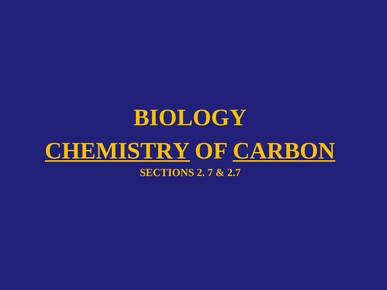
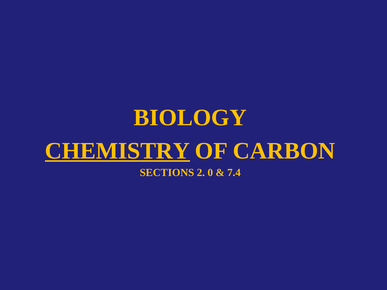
CARBON underline: present -> none
7: 7 -> 0
2.7: 2.7 -> 7.4
